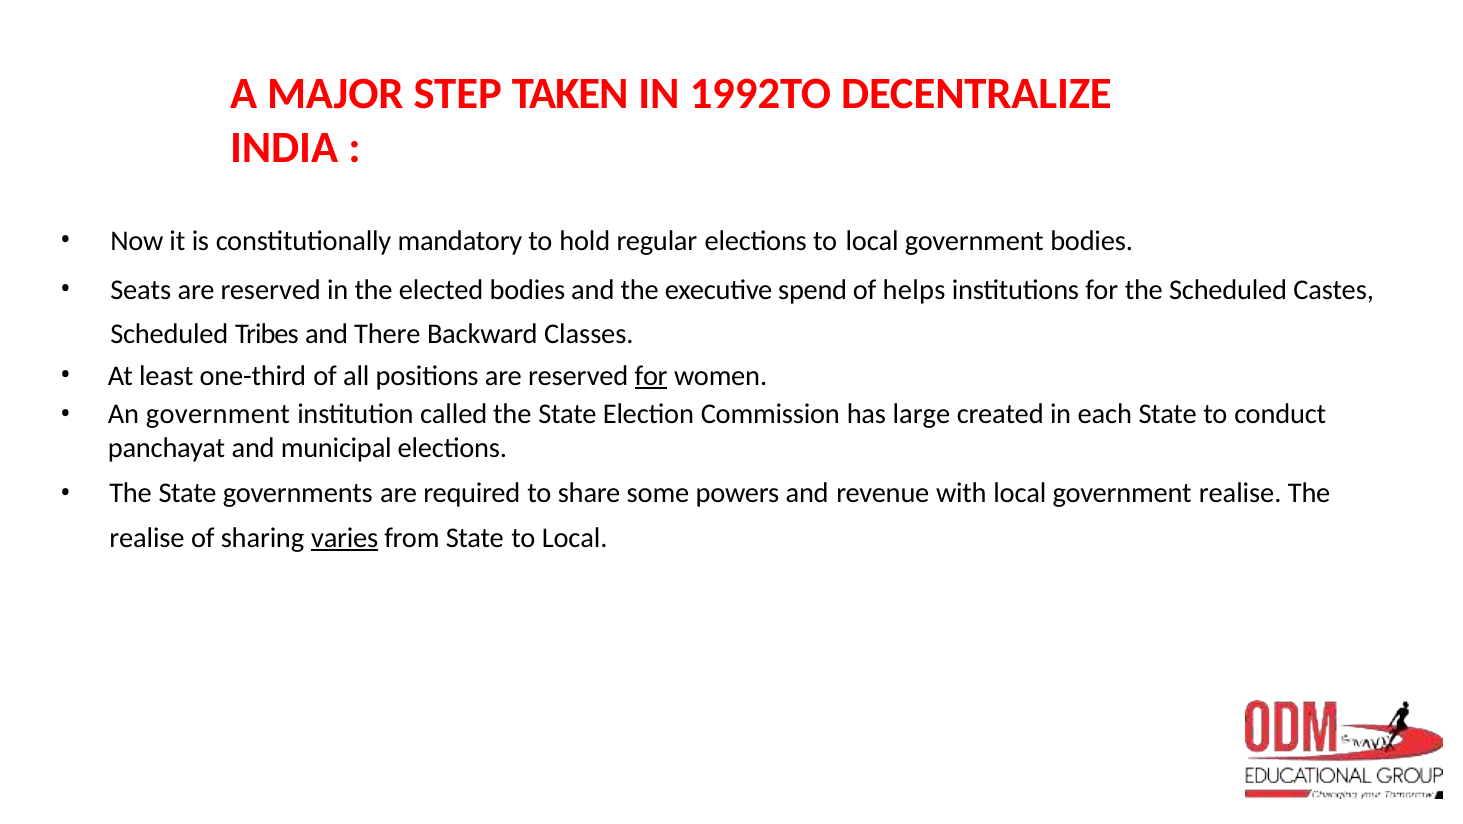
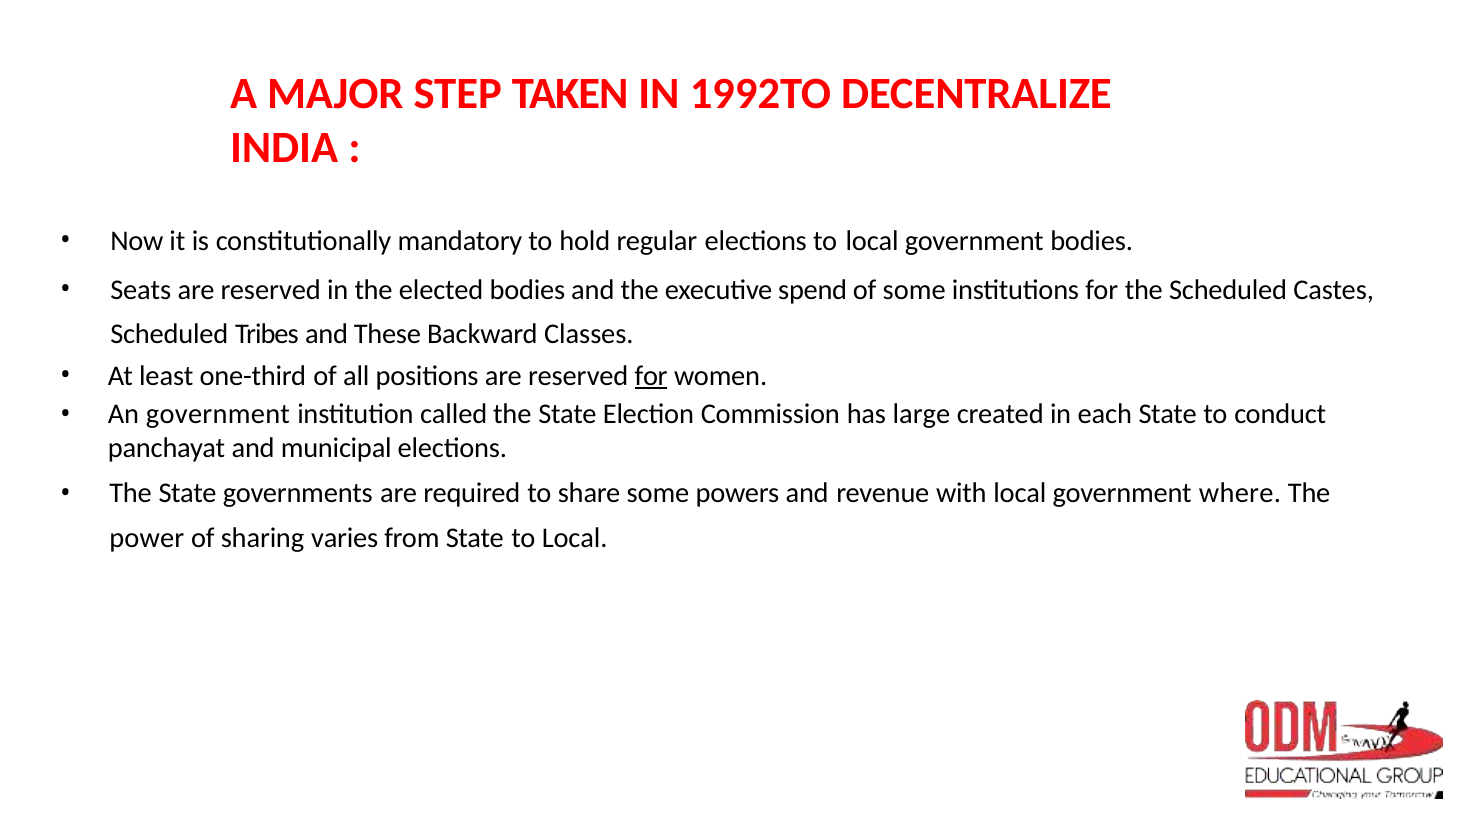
of helps: helps -> some
There: There -> These
government realise: realise -> where
realise at (147, 538): realise -> power
varies underline: present -> none
